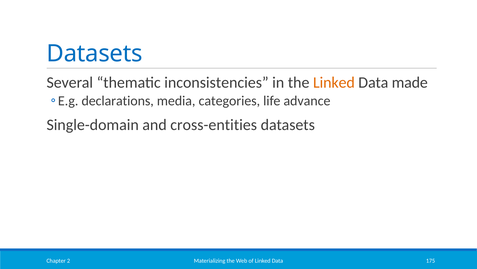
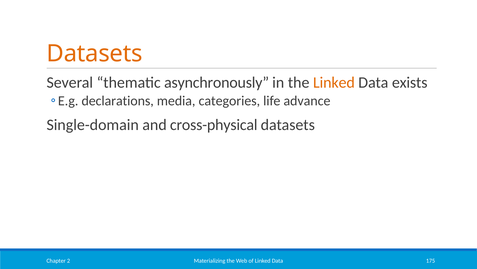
Datasets at (95, 53) colour: blue -> orange
inconsistencies: inconsistencies -> asynchronously
made: made -> exists
cross-entities: cross-entities -> cross-physical
